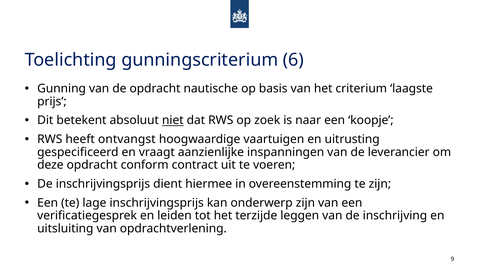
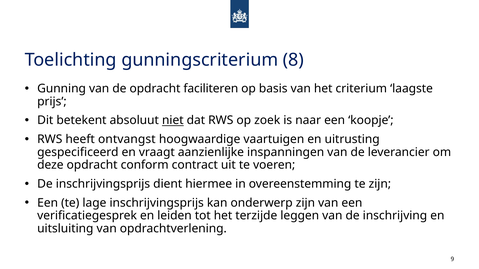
6: 6 -> 8
nautische: nautische -> faciliteren
